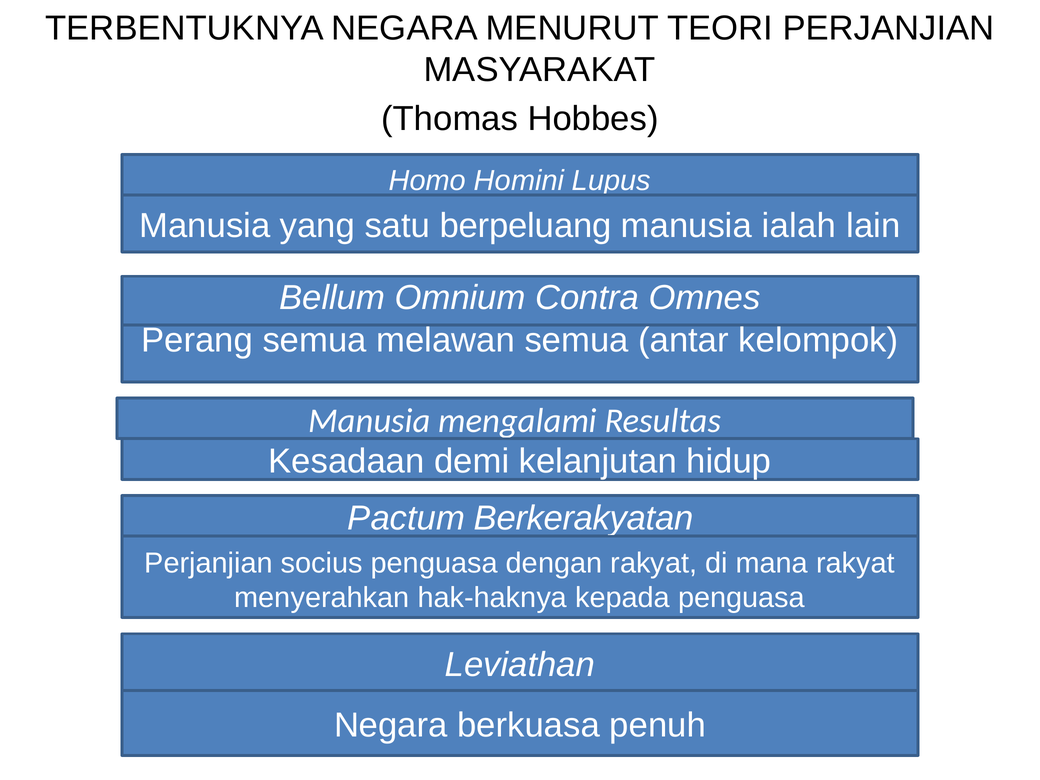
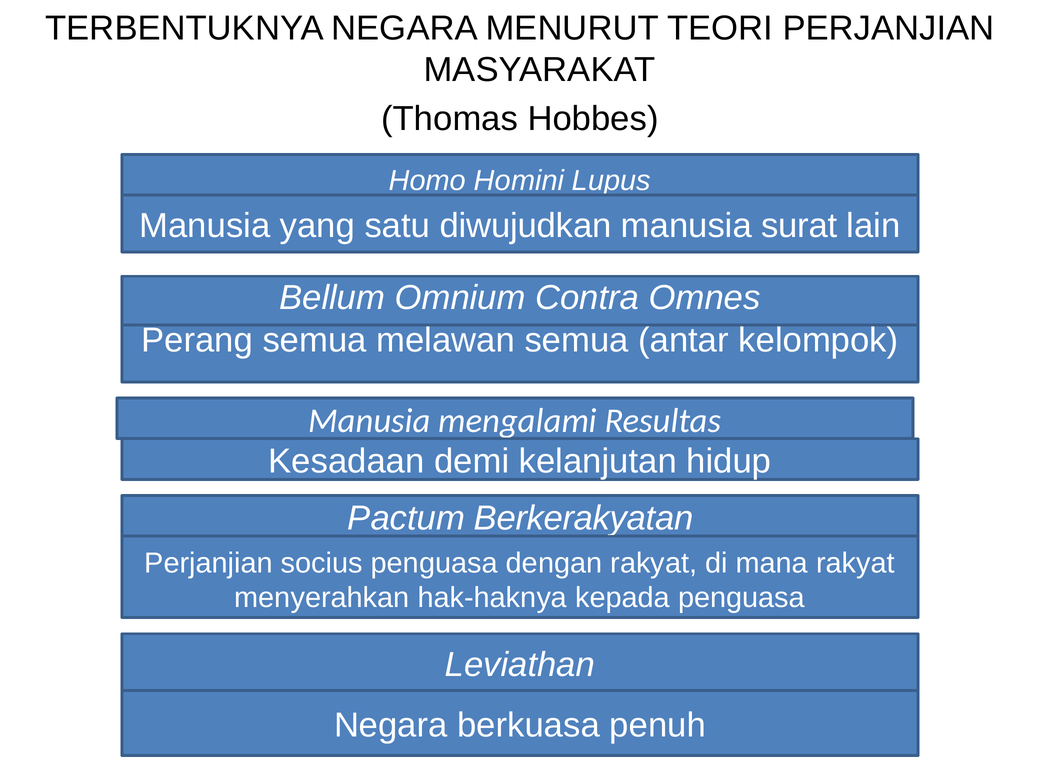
berpeluang: berpeluang -> diwujudkan
ialah: ialah -> surat
